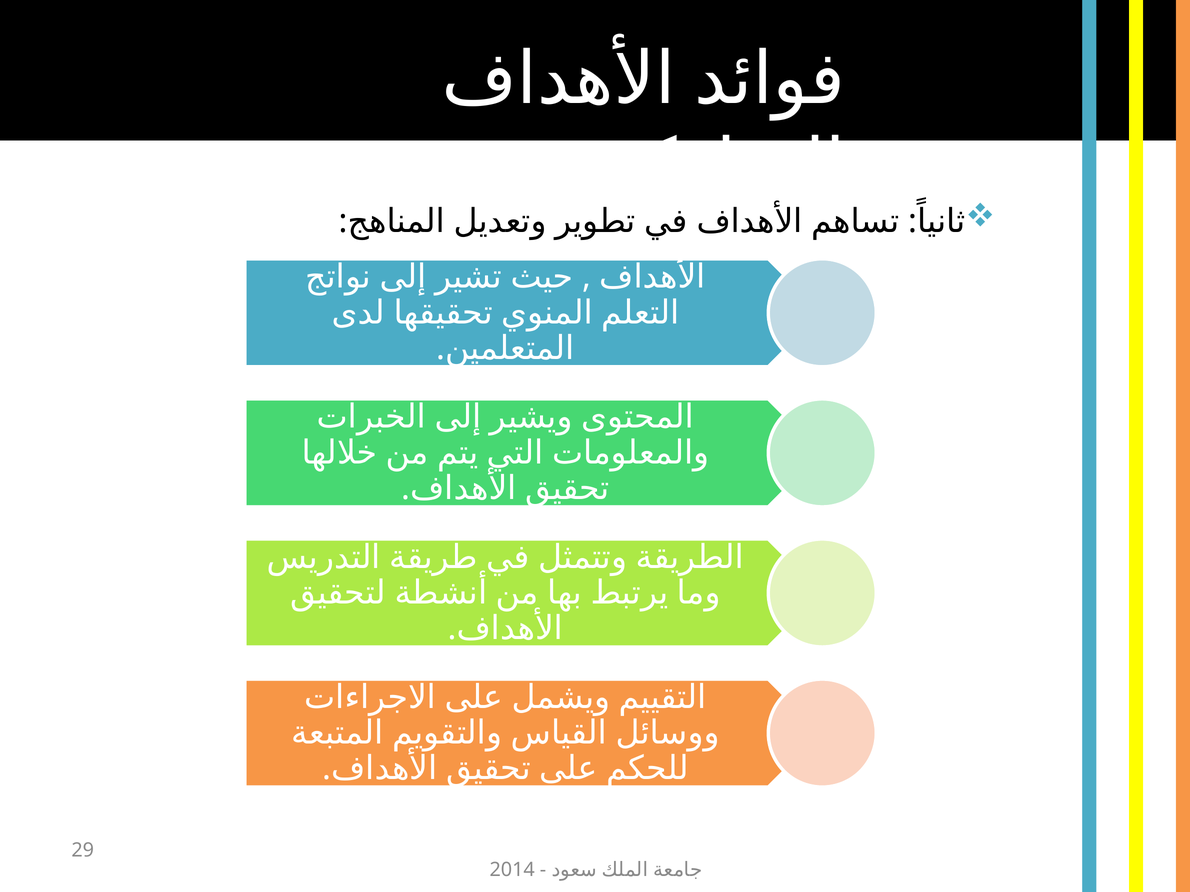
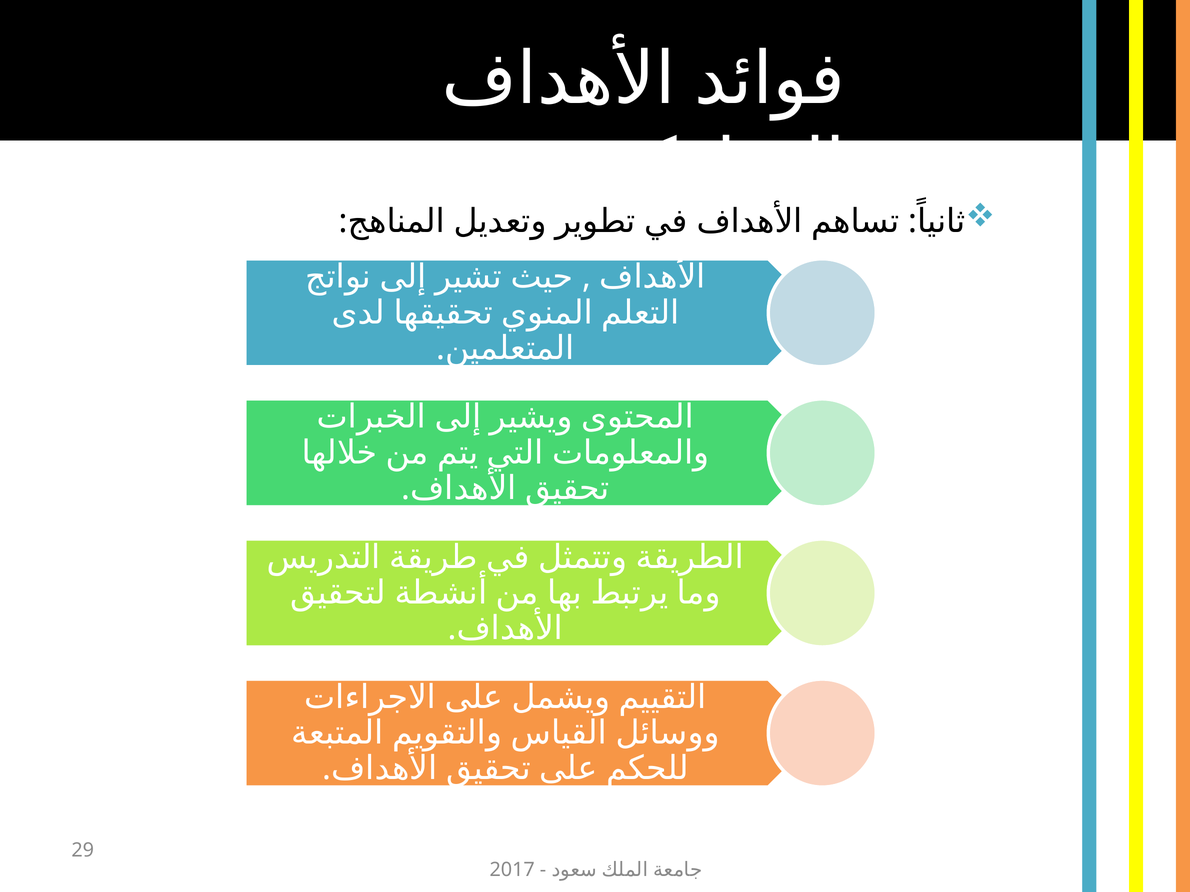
2014: 2014 -> 2017
